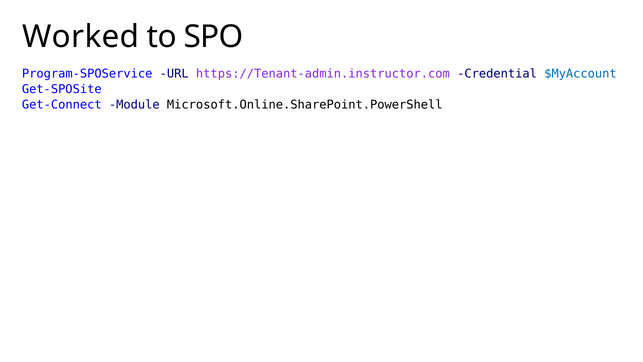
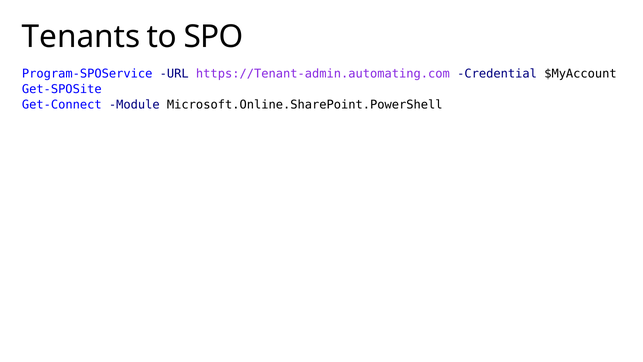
Worked: Worked -> Tenants
https://Tenant-admin.instructor.com: https://Tenant-admin.instructor.com -> https://Tenant-admin.automating.com
$MyAccount colour: blue -> black
